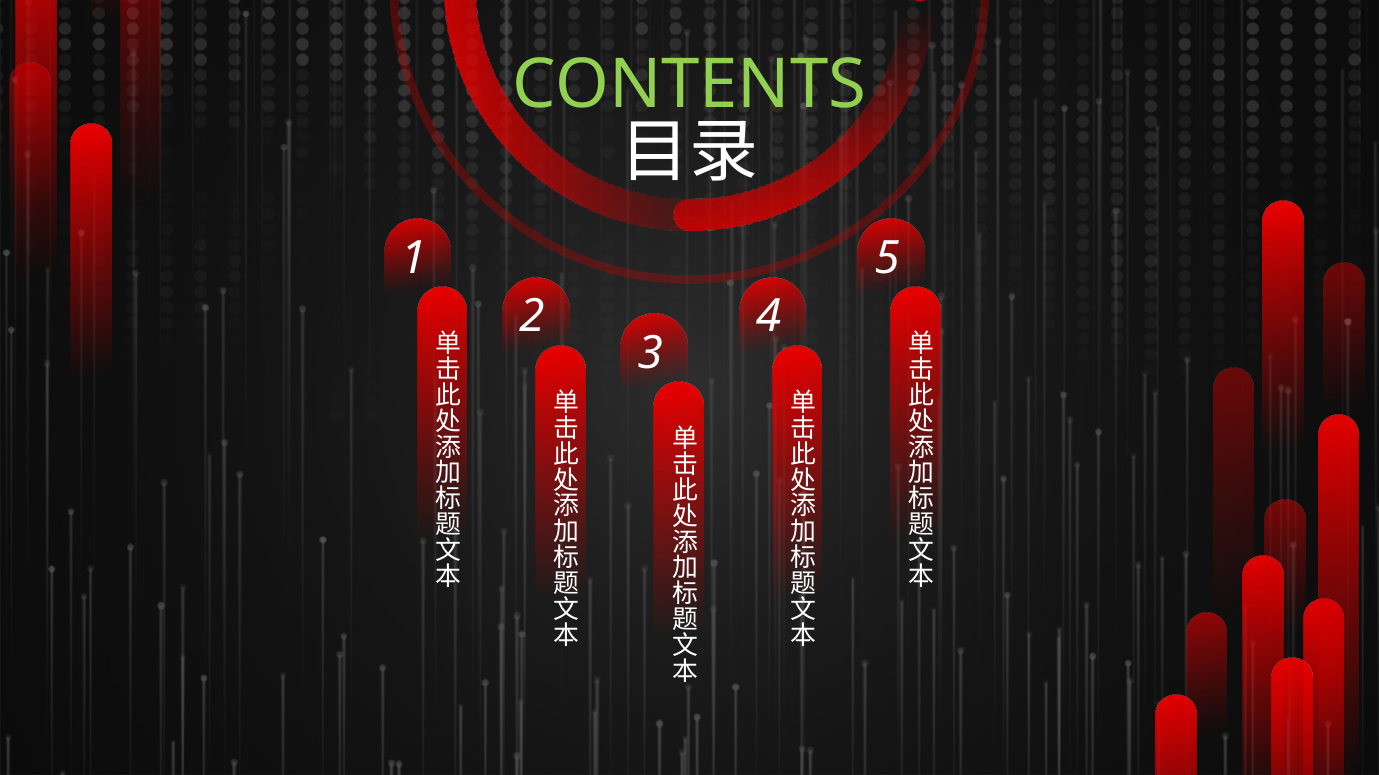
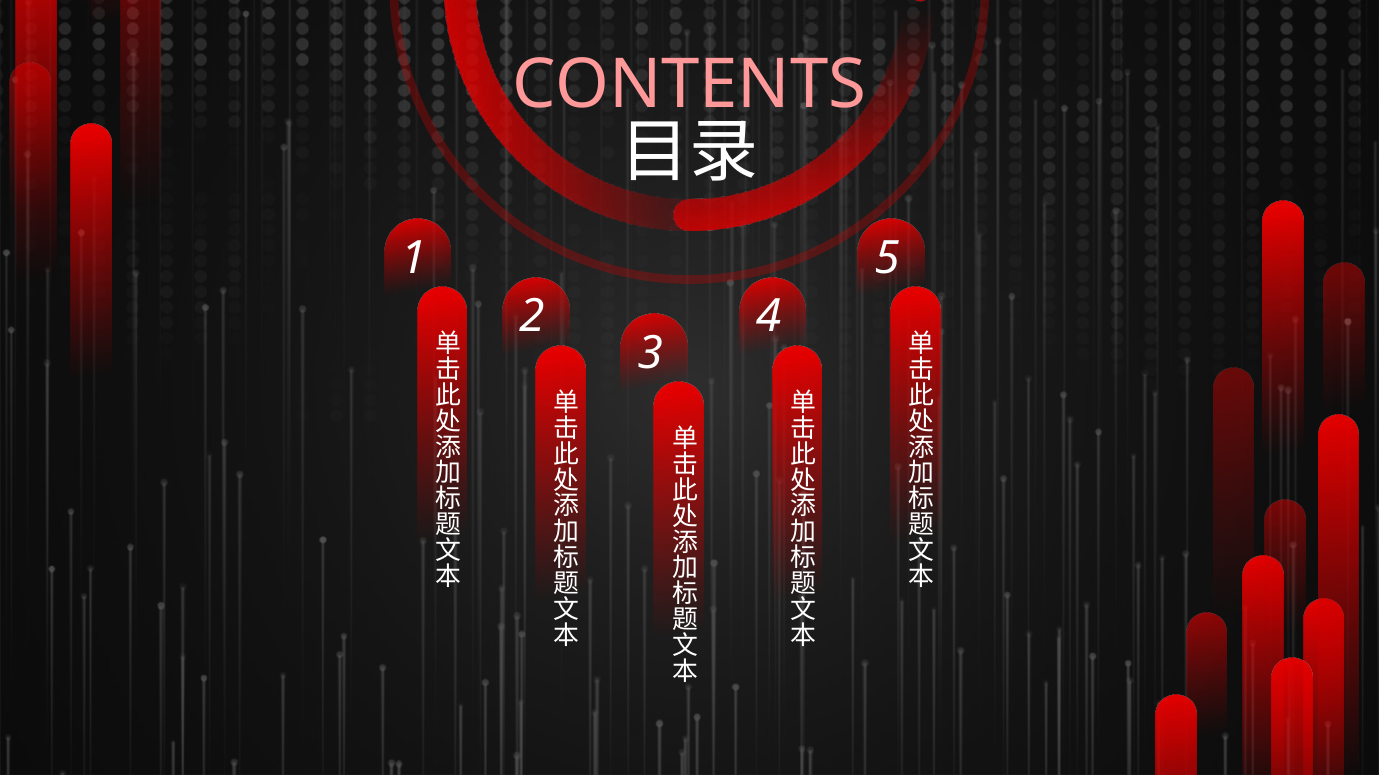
CONTENTS colour: light green -> pink
